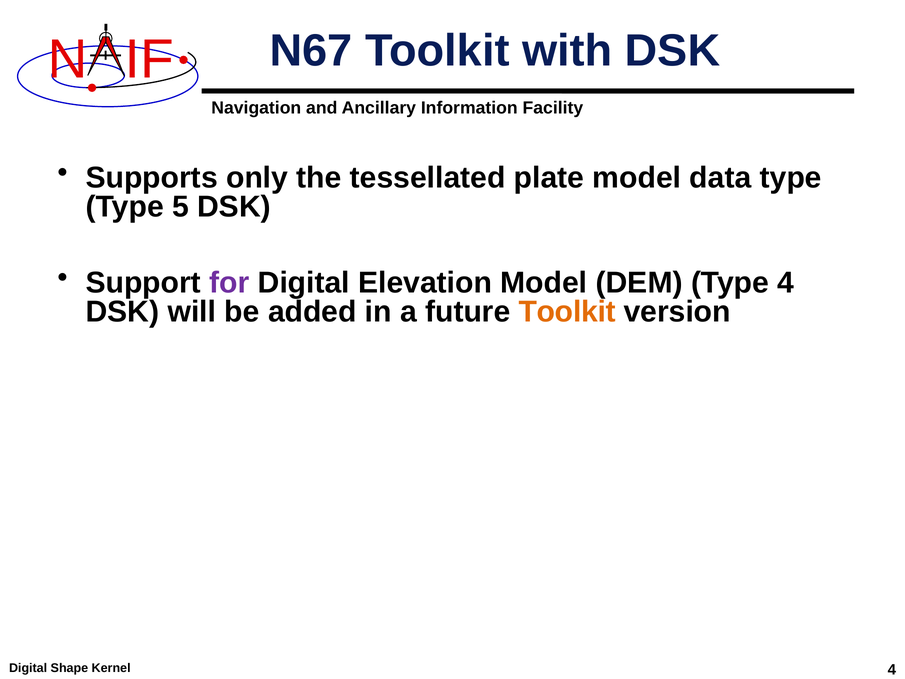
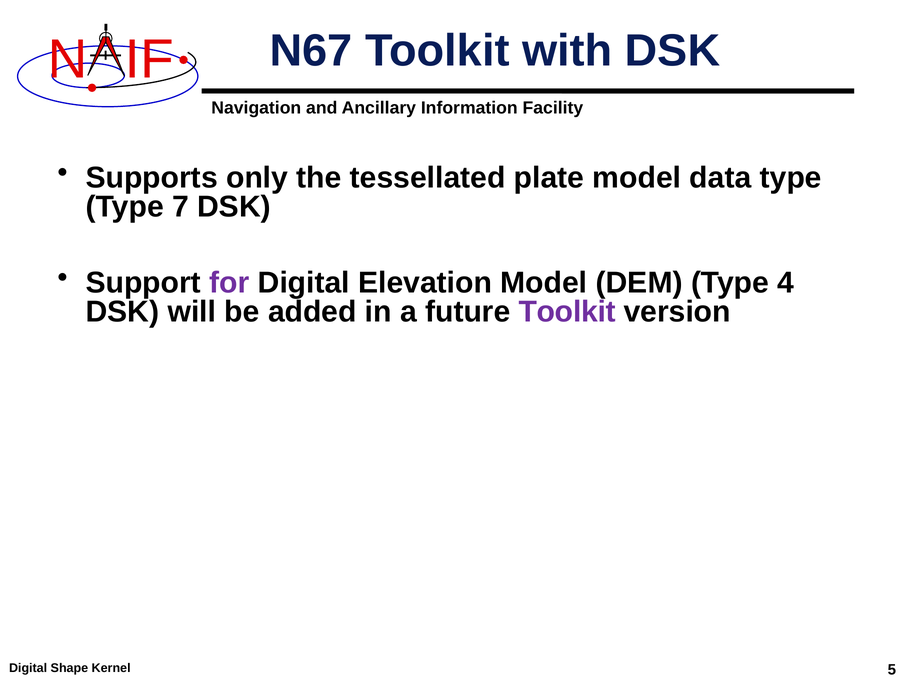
5: 5 -> 7
Toolkit at (567, 312) colour: orange -> purple
Kernel 4: 4 -> 5
